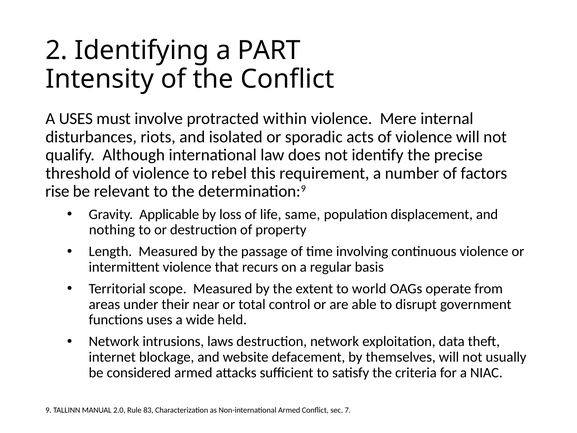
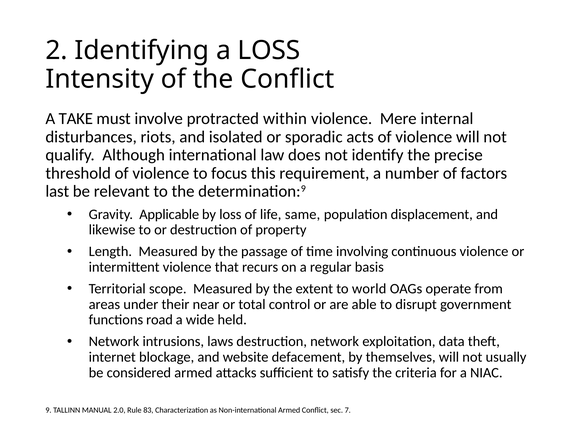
a PART: PART -> LOSS
A USES: USES -> TAKE
rebel: rebel -> focus
rise: rise -> last
nothing: nothing -> likewise
functions uses: uses -> road
